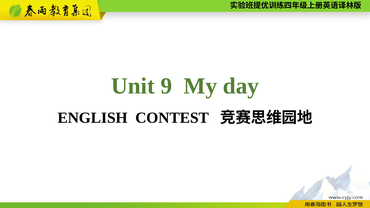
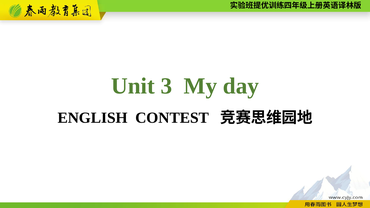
9: 9 -> 3
